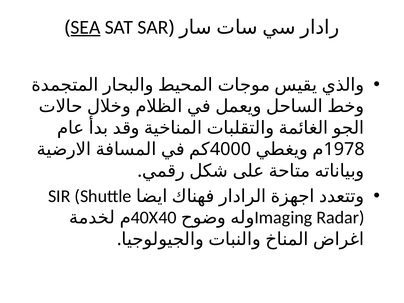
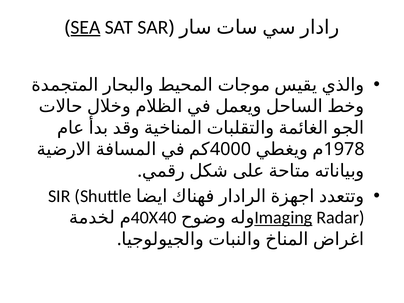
Imaging underline: none -> present
